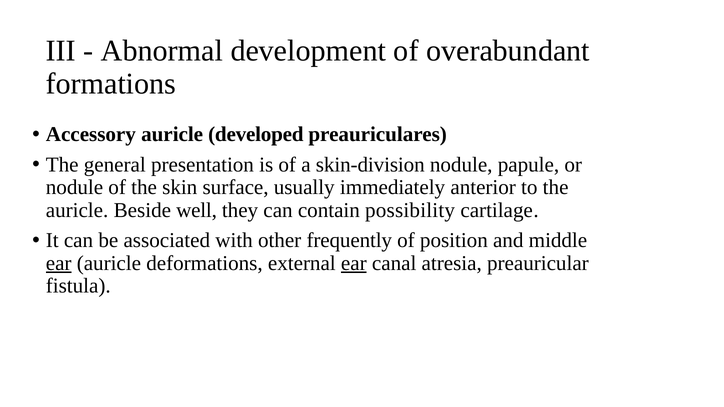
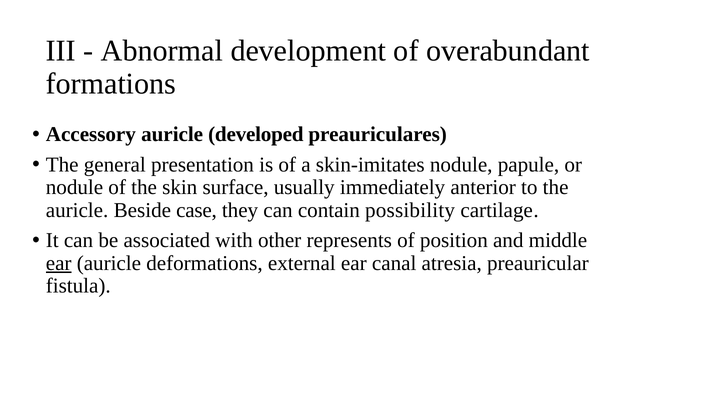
skin-division: skin-division -> skin-imitates
well: well -> case
frequently: frequently -> represents
ear at (354, 263) underline: present -> none
